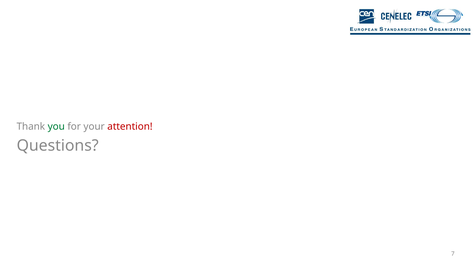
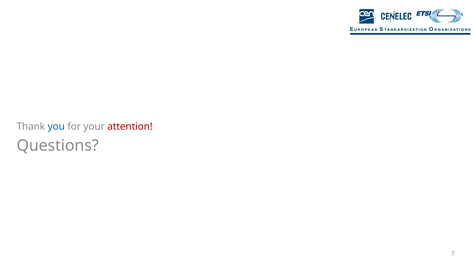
you colour: green -> blue
